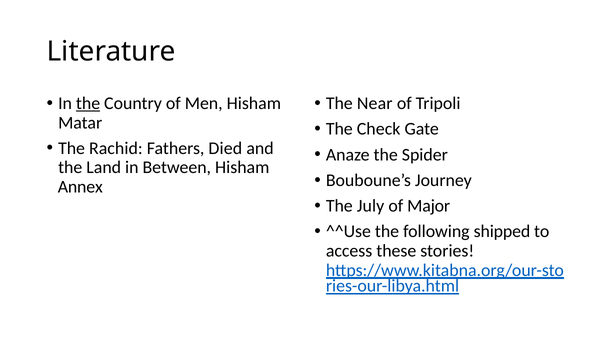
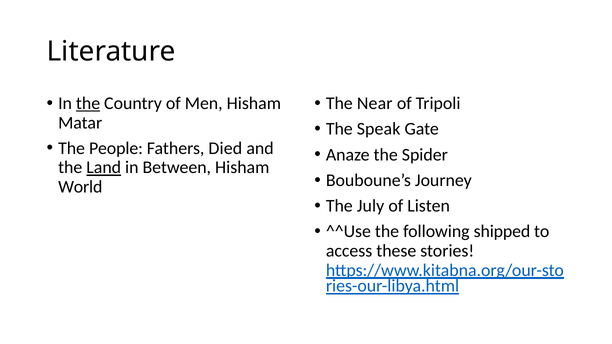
Check: Check -> Speak
Rachid: Rachid -> People
Land underline: none -> present
Annex: Annex -> World
Major: Major -> Listen
